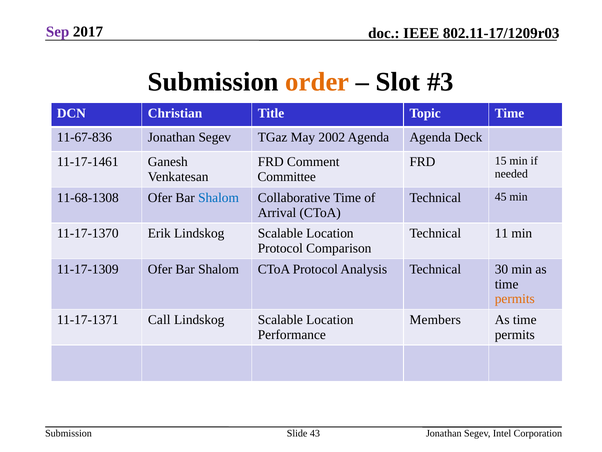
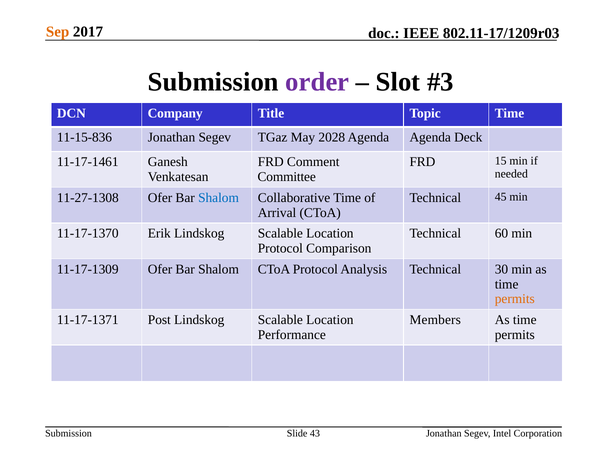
Sep colour: purple -> orange
order colour: orange -> purple
Christian: Christian -> Company
11-67-836: 11-67-836 -> 11-15-836
2002: 2002 -> 2028
11-68-1308: 11-68-1308 -> 11-27-1308
11: 11 -> 60
Call: Call -> Post
